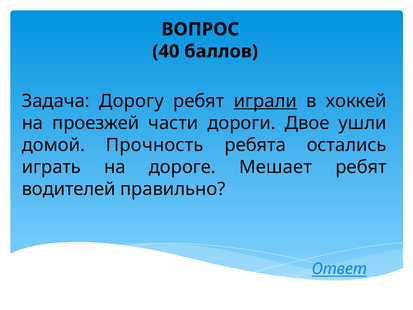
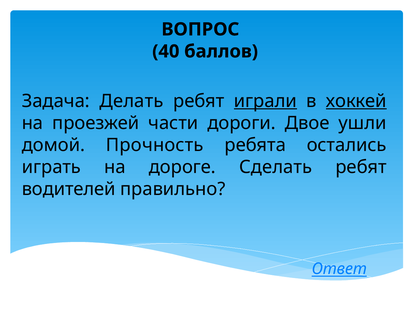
Дорогу: Дорогу -> Делать
хоккей underline: none -> present
Мешает: Мешает -> Сделать
